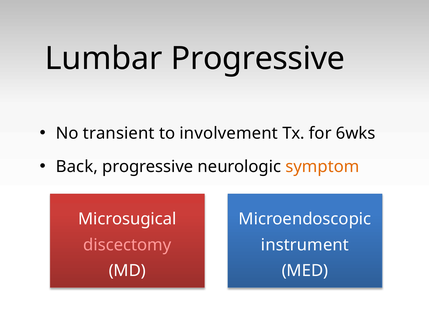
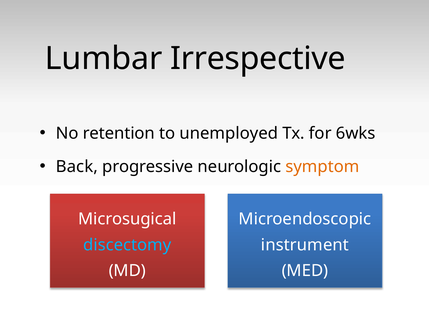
Lumbar Progressive: Progressive -> Irrespective
transient: transient -> retention
involvement: involvement -> unemployed
discectomy colour: pink -> light blue
